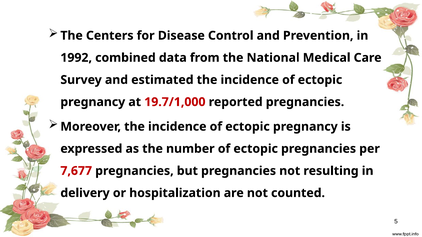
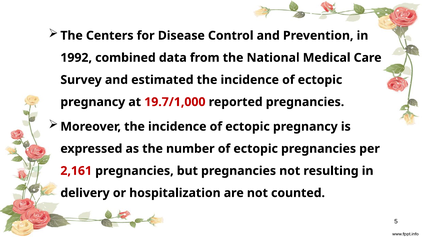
7,677: 7,677 -> 2,161
